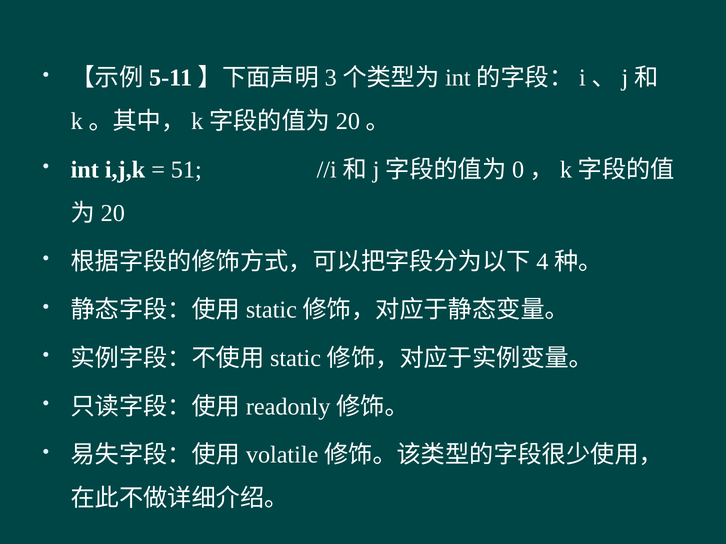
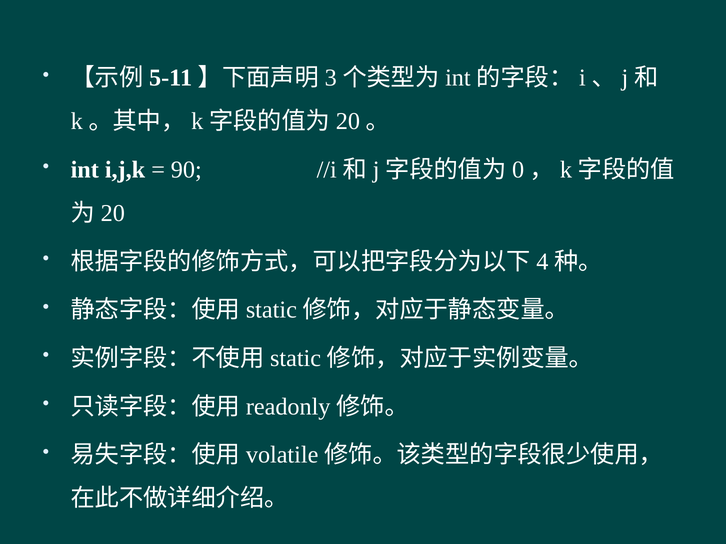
51: 51 -> 90
